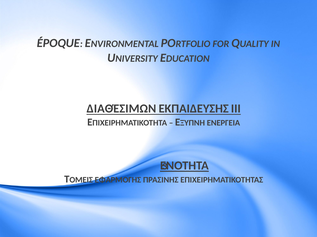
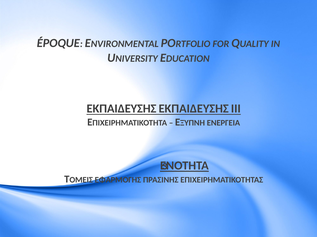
ΔΙΑΘΈΣΙΜΩΝ at (121, 109): ΔΙΑΘΈΣΙΜΩΝ -> ΕΚΠΑΙΔΕΥΣΗΣ
